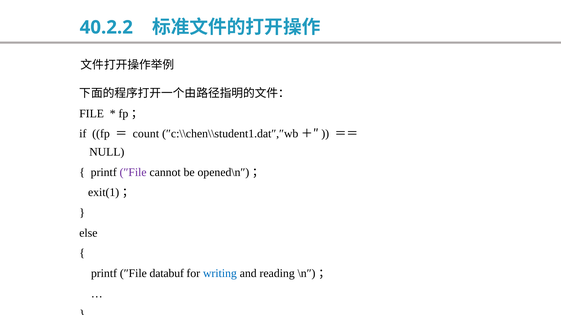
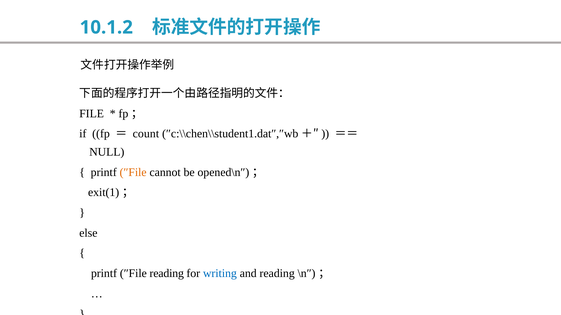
40.2.2: 40.2.2 -> 10.1.2
″File at (133, 172) colour: purple -> orange
″File databuf: databuf -> reading
